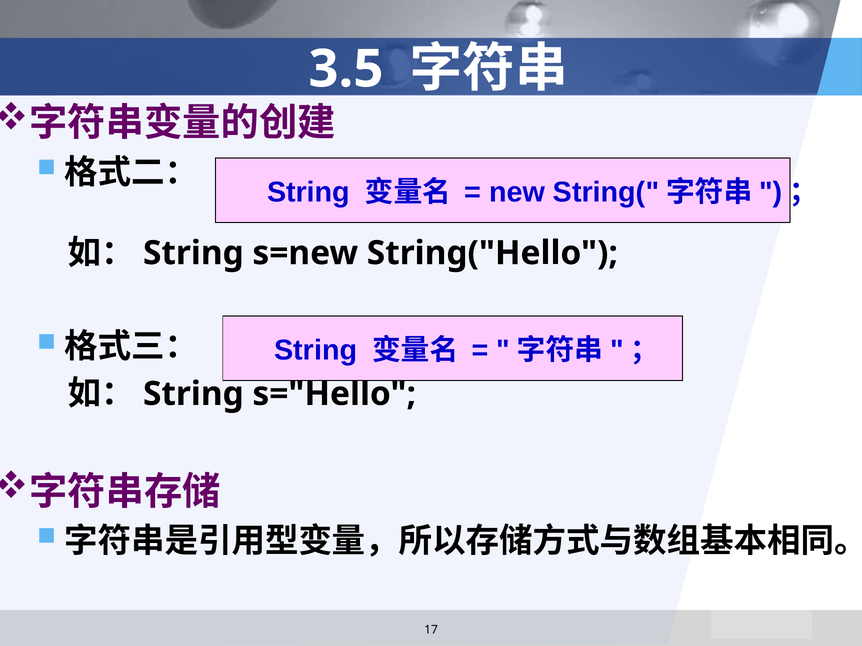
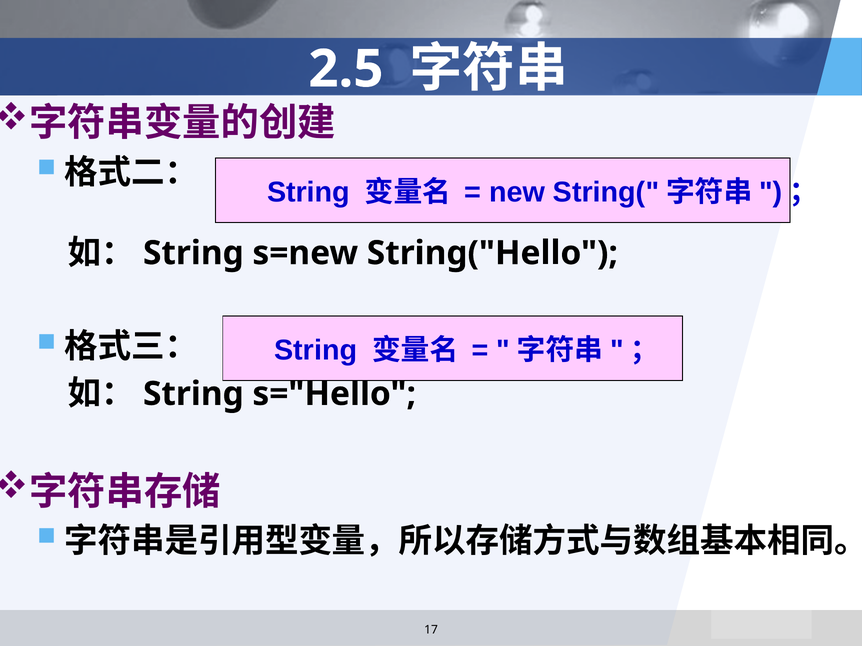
3.5: 3.5 -> 2.5
